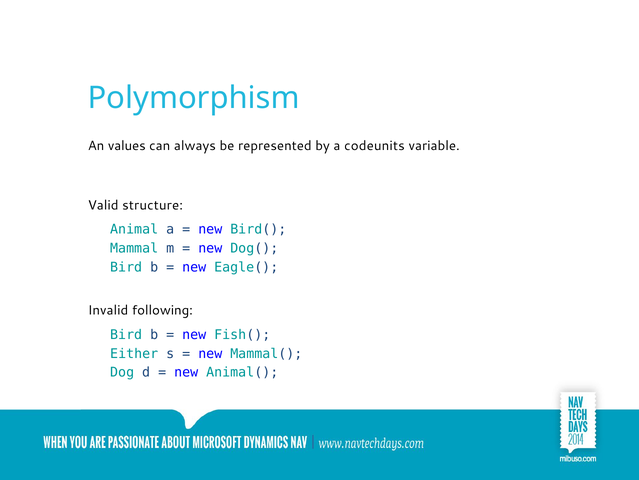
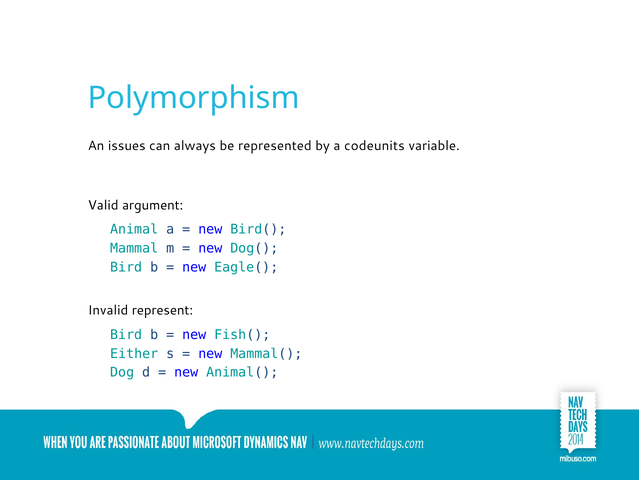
values: values -> issues
structure: structure -> argument
following: following -> represent
